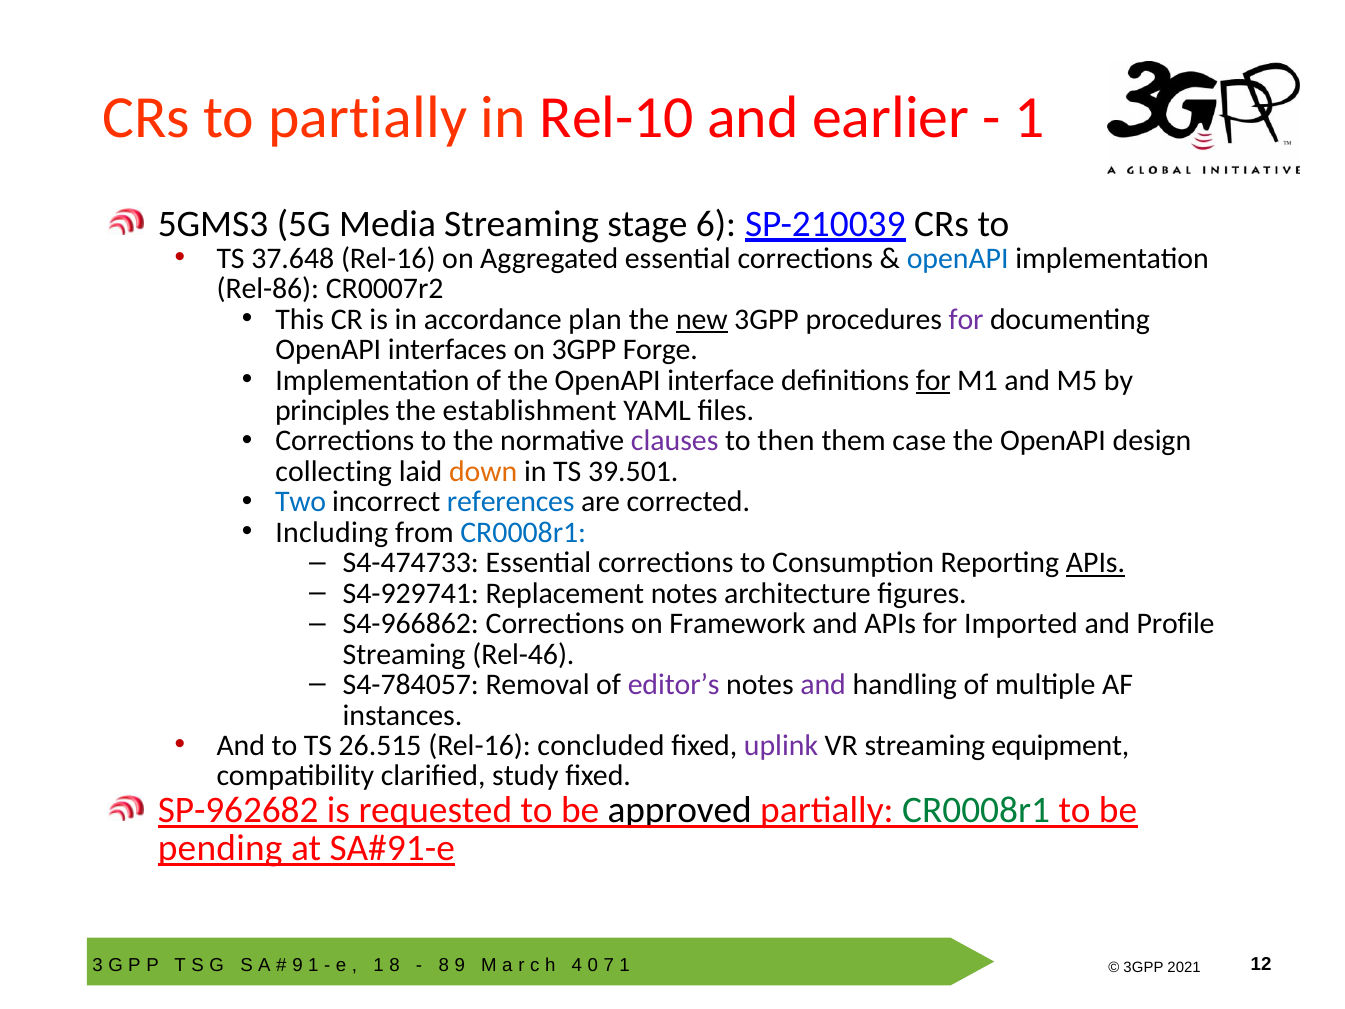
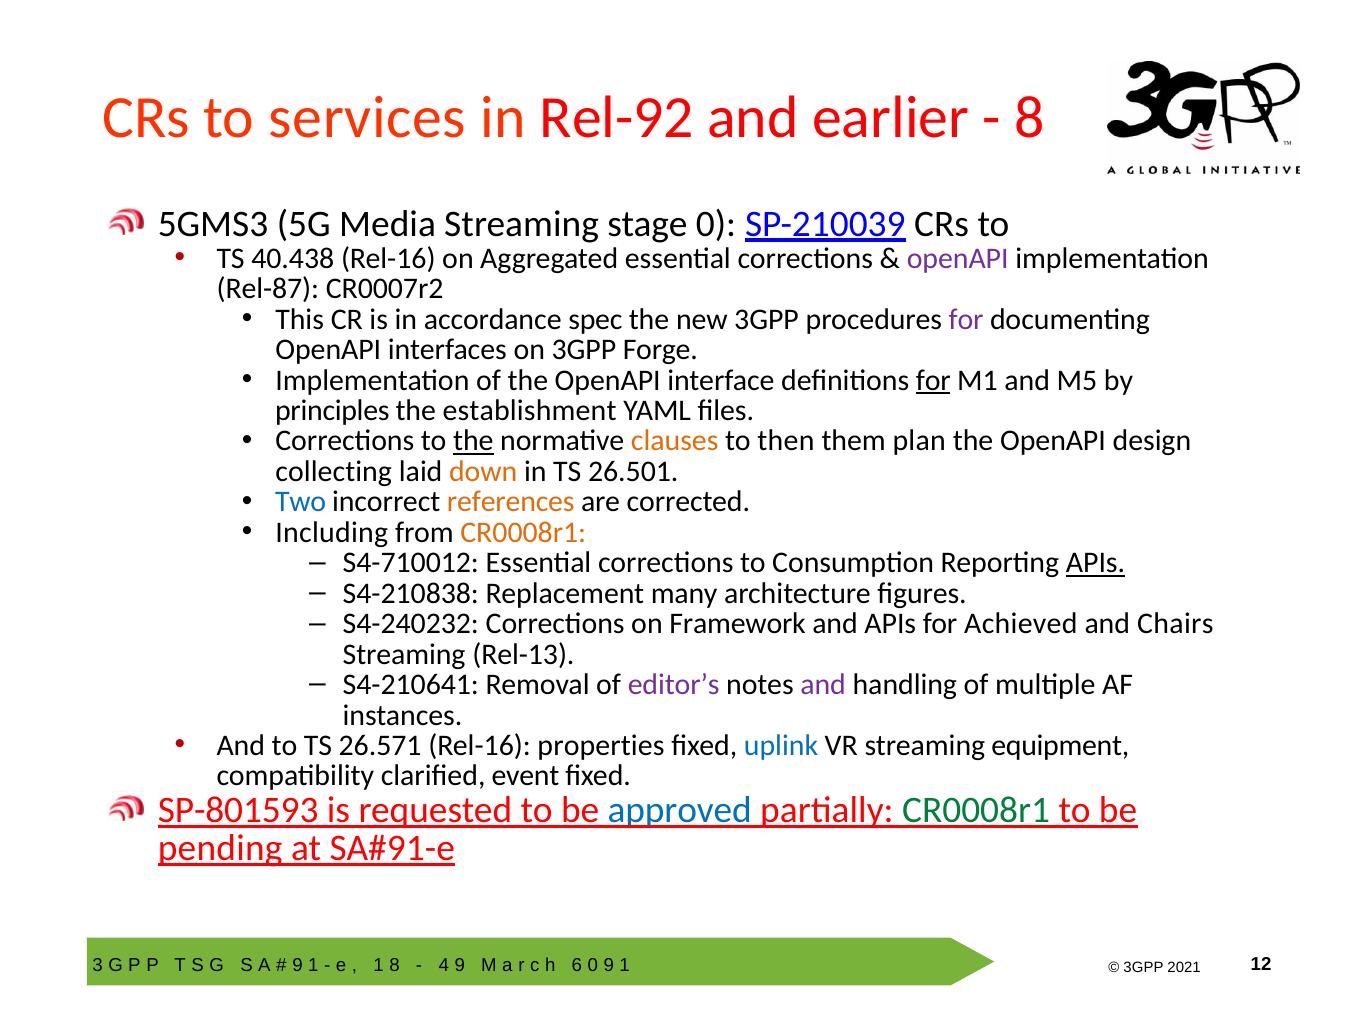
to partially: partially -> services
Rel-10: Rel-10 -> Rel-92
1 at (1030, 117): 1 -> 8
stage 6: 6 -> 0
37.648: 37.648 -> 40.438
openAPI at (958, 258) colour: blue -> purple
Rel-86: Rel-86 -> Rel-87
plan: plan -> spec
new underline: present -> none
the at (473, 441) underline: none -> present
clauses colour: purple -> orange
case: case -> plan
39.501: 39.501 -> 26.501
references colour: blue -> orange
CR0008r1 at (523, 532) colour: blue -> orange
S4-474733: S4-474733 -> S4-710012
S4-929741: S4-929741 -> S4-210838
Replacement notes: notes -> many
S4-966862: S4-966862 -> S4-240232
Imported: Imported -> Achieved
Profile: Profile -> Chairs
Rel-46: Rel-46 -> Rel-13
S4-784057: S4-784057 -> S4-210641
26.515: 26.515 -> 26.571
concluded: concluded -> properties
uplink colour: purple -> blue
study: study -> event
SP-962682: SP-962682 -> SP-801593
approved colour: black -> blue
8 at (444, 965): 8 -> 4
4: 4 -> 6
7 at (609, 965): 7 -> 9
